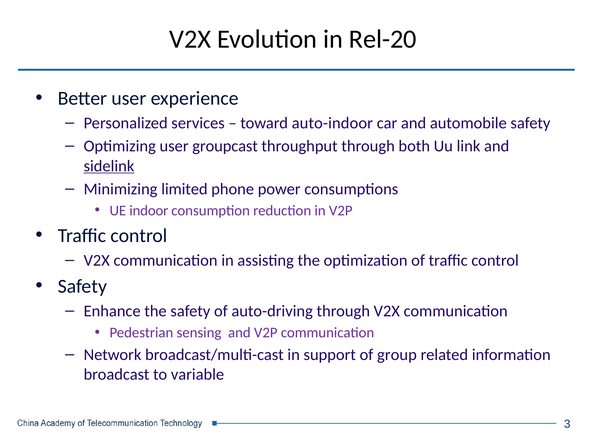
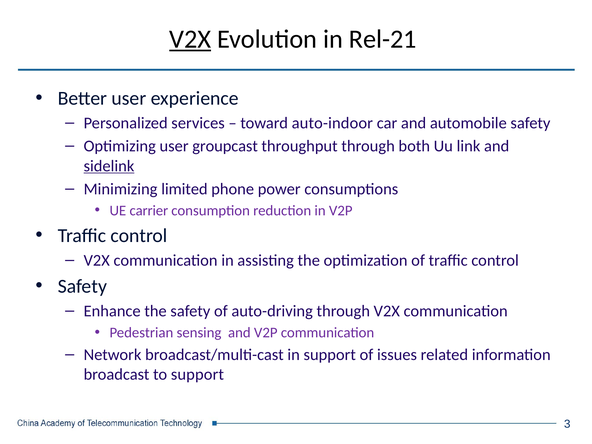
V2X at (190, 39) underline: none -> present
Rel-20: Rel-20 -> Rel-21
indoor: indoor -> carrier
group: group -> issues
to variable: variable -> support
